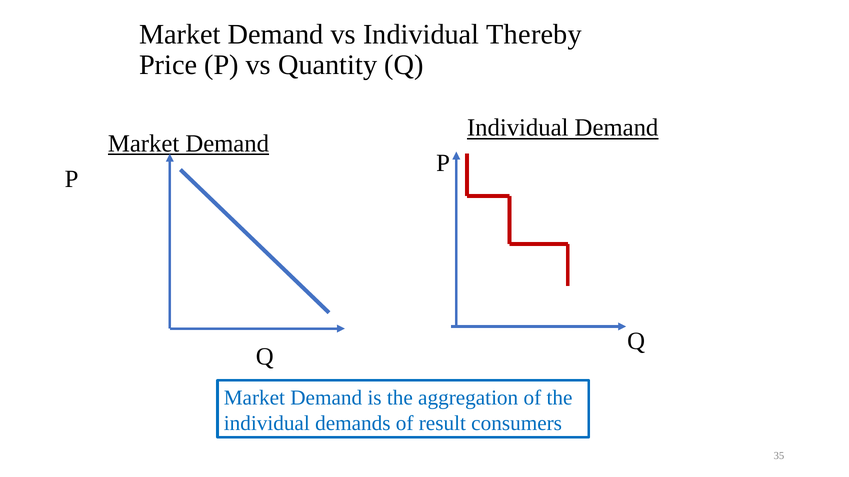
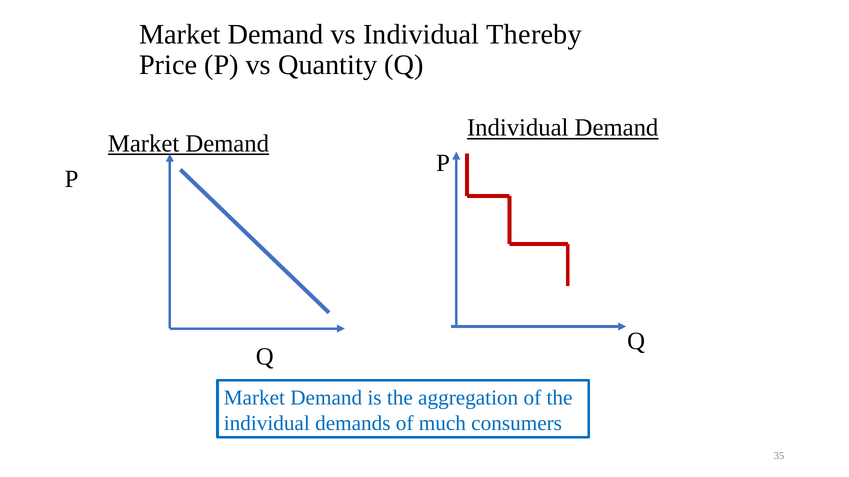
result: result -> much
